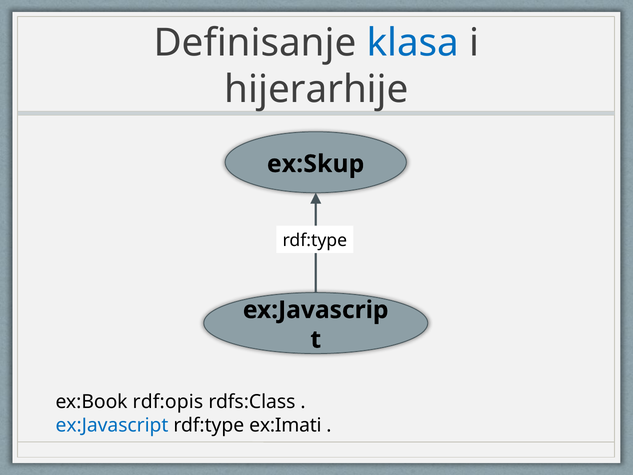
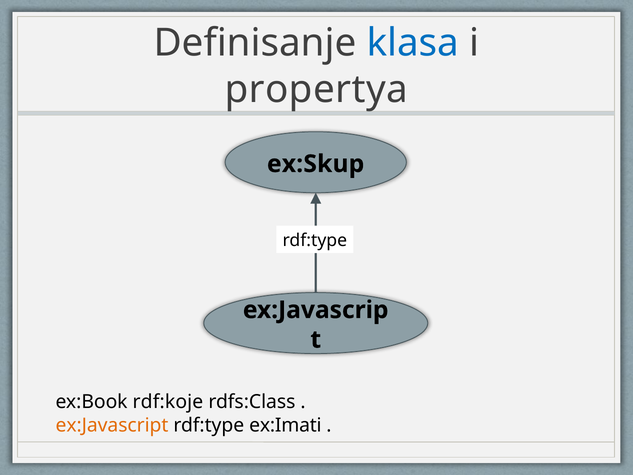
hijerarhije: hijerarhije -> propertya
rdf:opis: rdf:opis -> rdf:koje
ex:Javascript colour: blue -> orange
